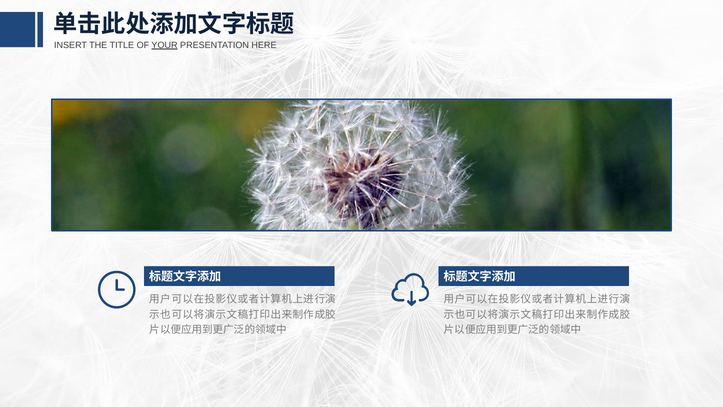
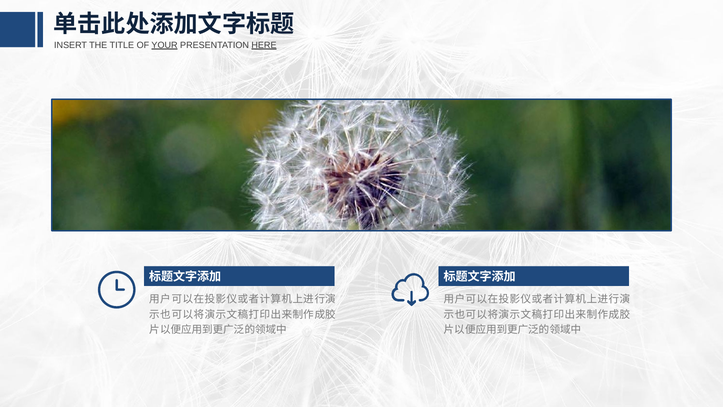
HERE underline: none -> present
